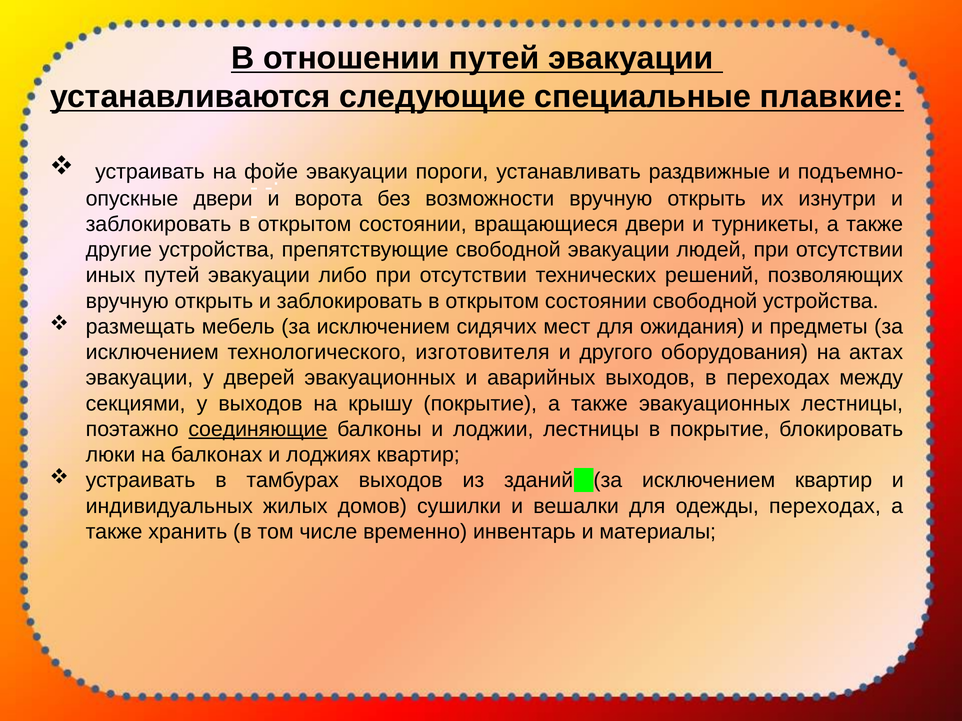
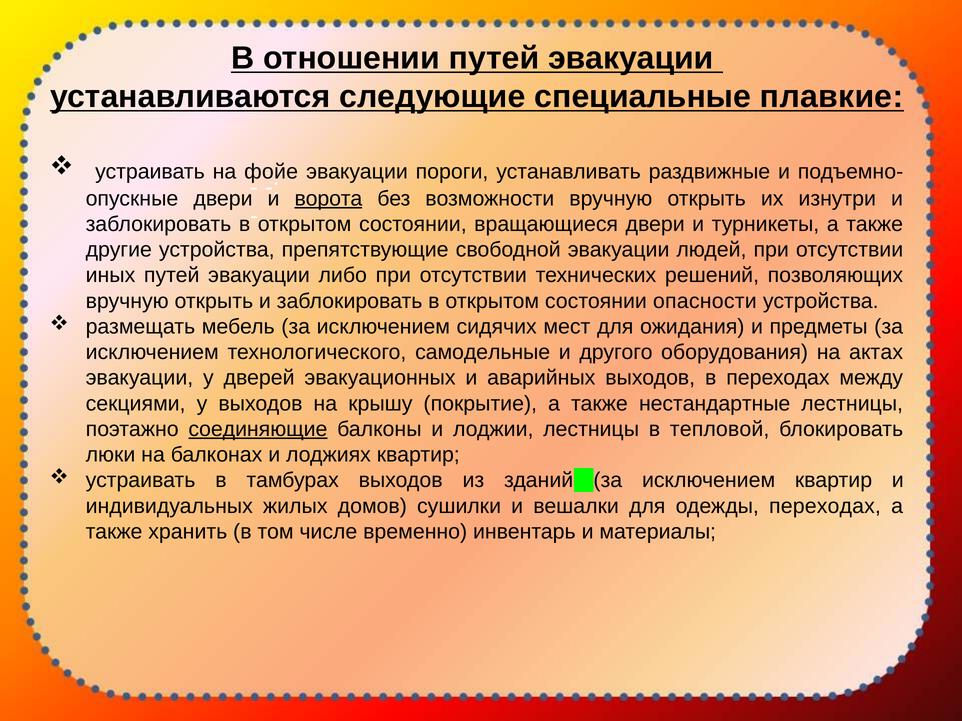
ворота underline: none -> present
состоянии свободной: свободной -> опасности
изготовителя: изготовителя -> самодельные
также эвакуационных: эвакуационных -> нестандартные
в покрытие: покрытие -> тепловой
